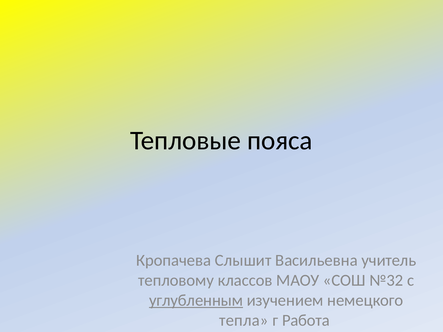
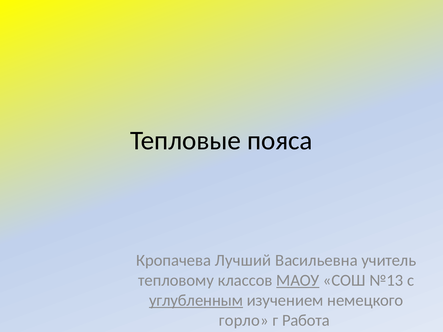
Слышит: Слышит -> Лучший
МАОУ underline: none -> present
№32: №32 -> №13
тепла: тепла -> горло
